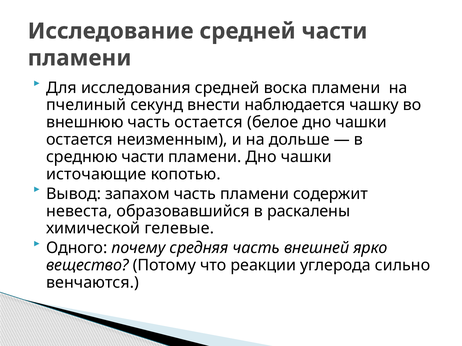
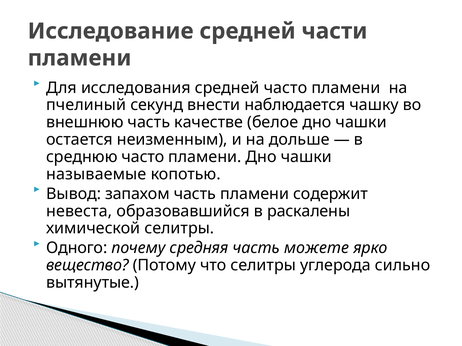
средней воска: воска -> часто
часть остается: остается -> качестве
среднюю части: части -> часто
источающие: источающие -> называемые
химической гелевые: гелевые -> селитры
внешней: внешней -> можете
что реакции: реакции -> селитры
венчаются: венчаются -> вытянутые
